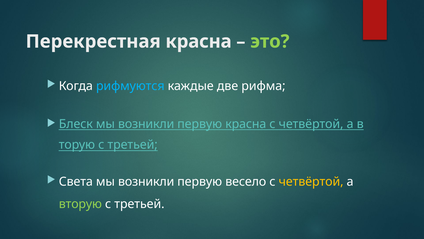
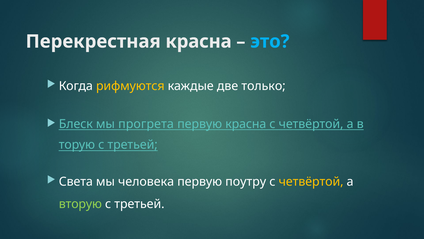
это colour: light green -> light blue
рифмуются colour: light blue -> yellow
рифма: рифма -> только
возникли at (146, 124): возникли -> прогрета
возникли at (146, 181): возникли -> человека
весело: весело -> поутру
